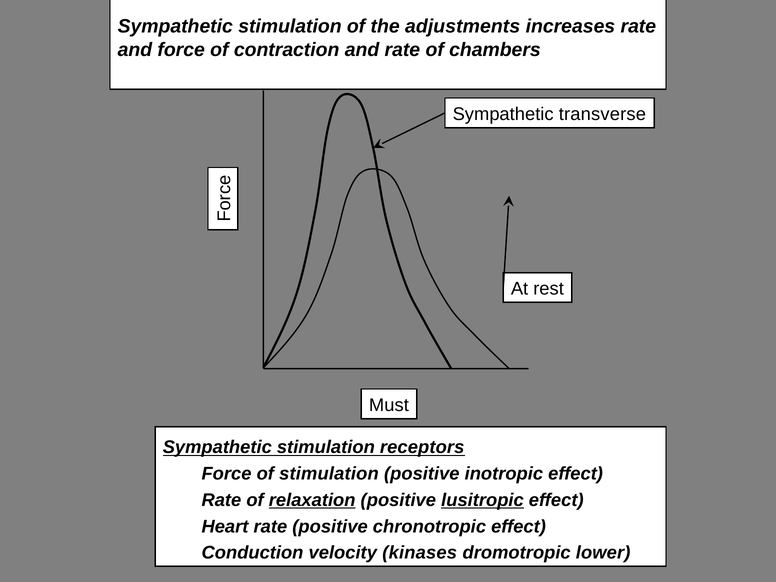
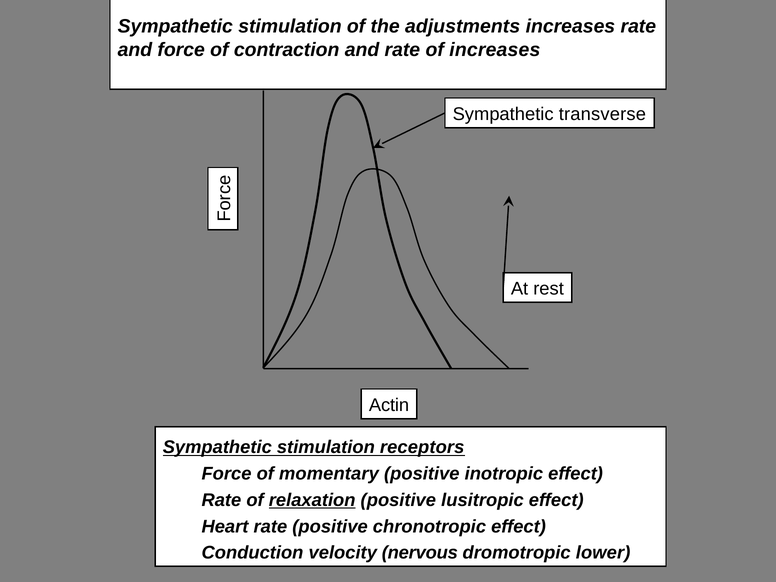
of chambers: chambers -> increases
Must: Must -> Actin
of stimulation: stimulation -> momentary
lusitropic underline: present -> none
kinases: kinases -> nervous
